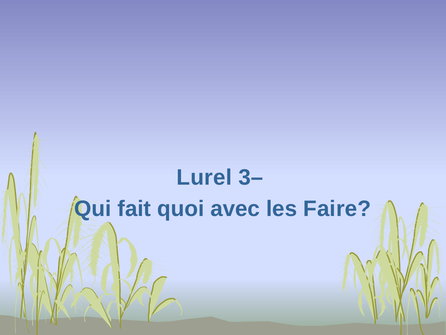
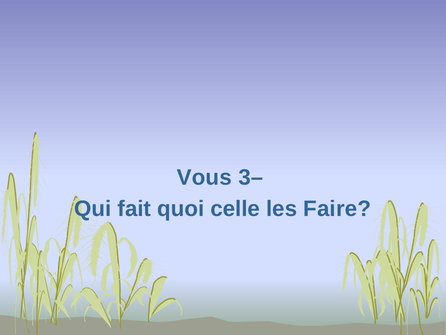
Lurel: Lurel -> Vous
avec: avec -> celle
